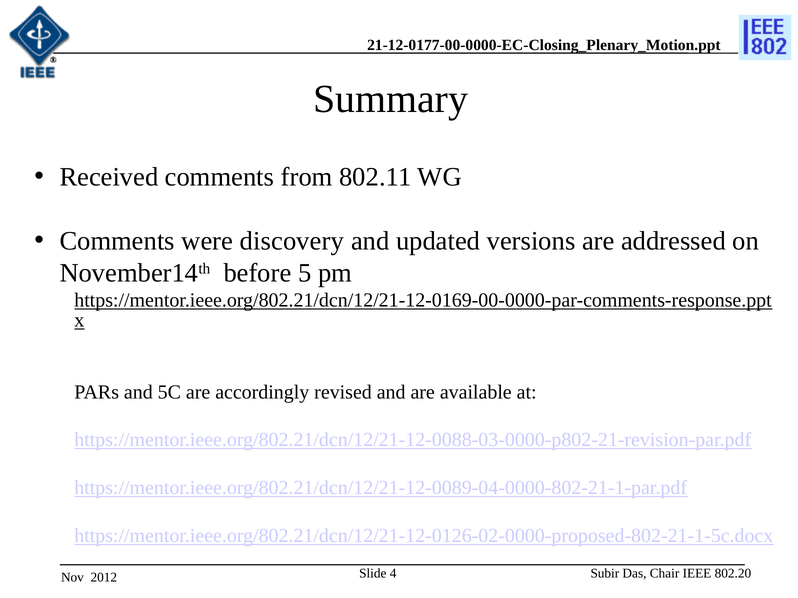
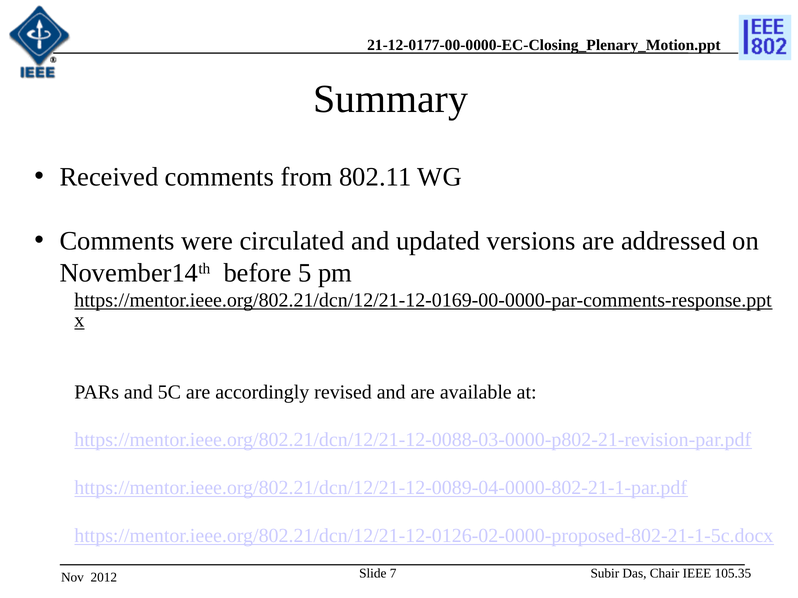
discovery: discovery -> circulated
4: 4 -> 7
802.20: 802.20 -> 105.35
